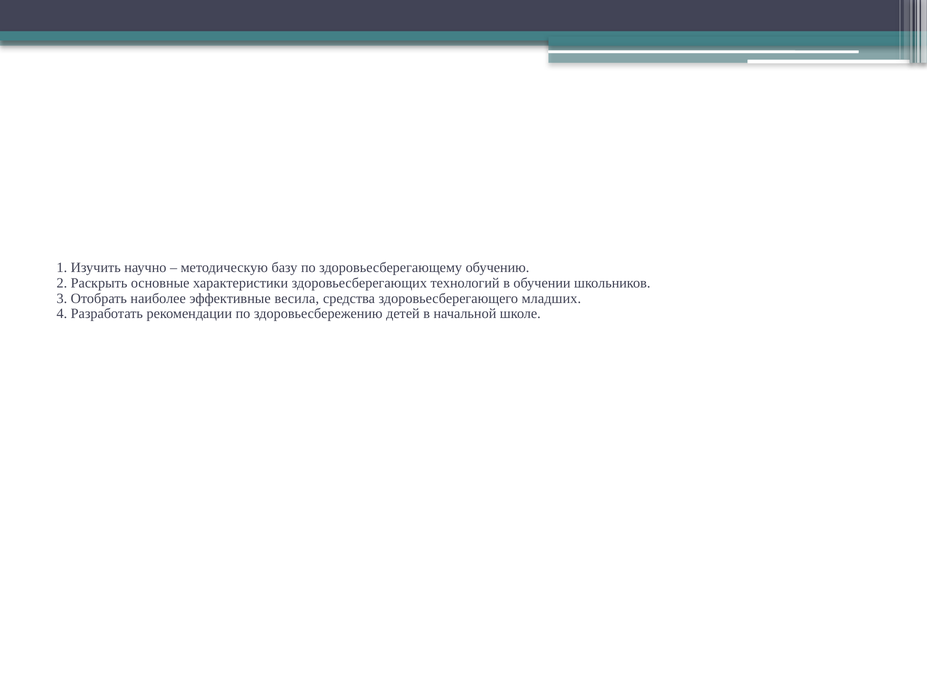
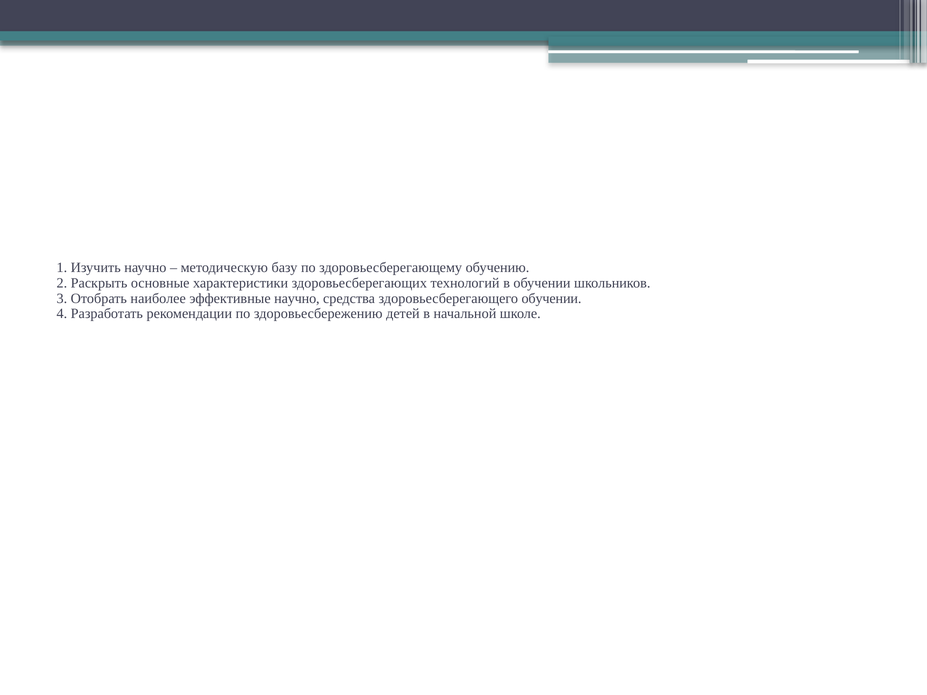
эффективные весила: весила -> научно
здоровьесберегающего младших: младших -> обучении
